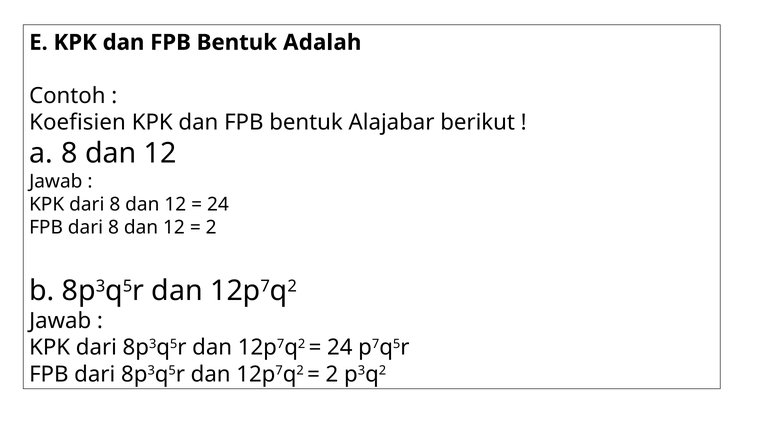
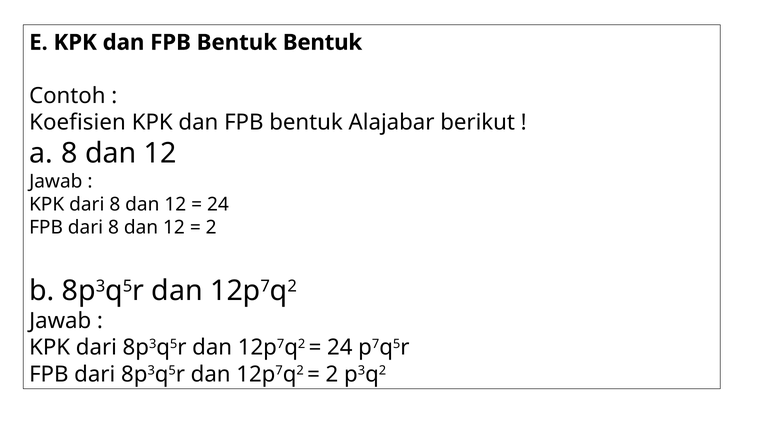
Bentuk Adalah: Adalah -> Bentuk
